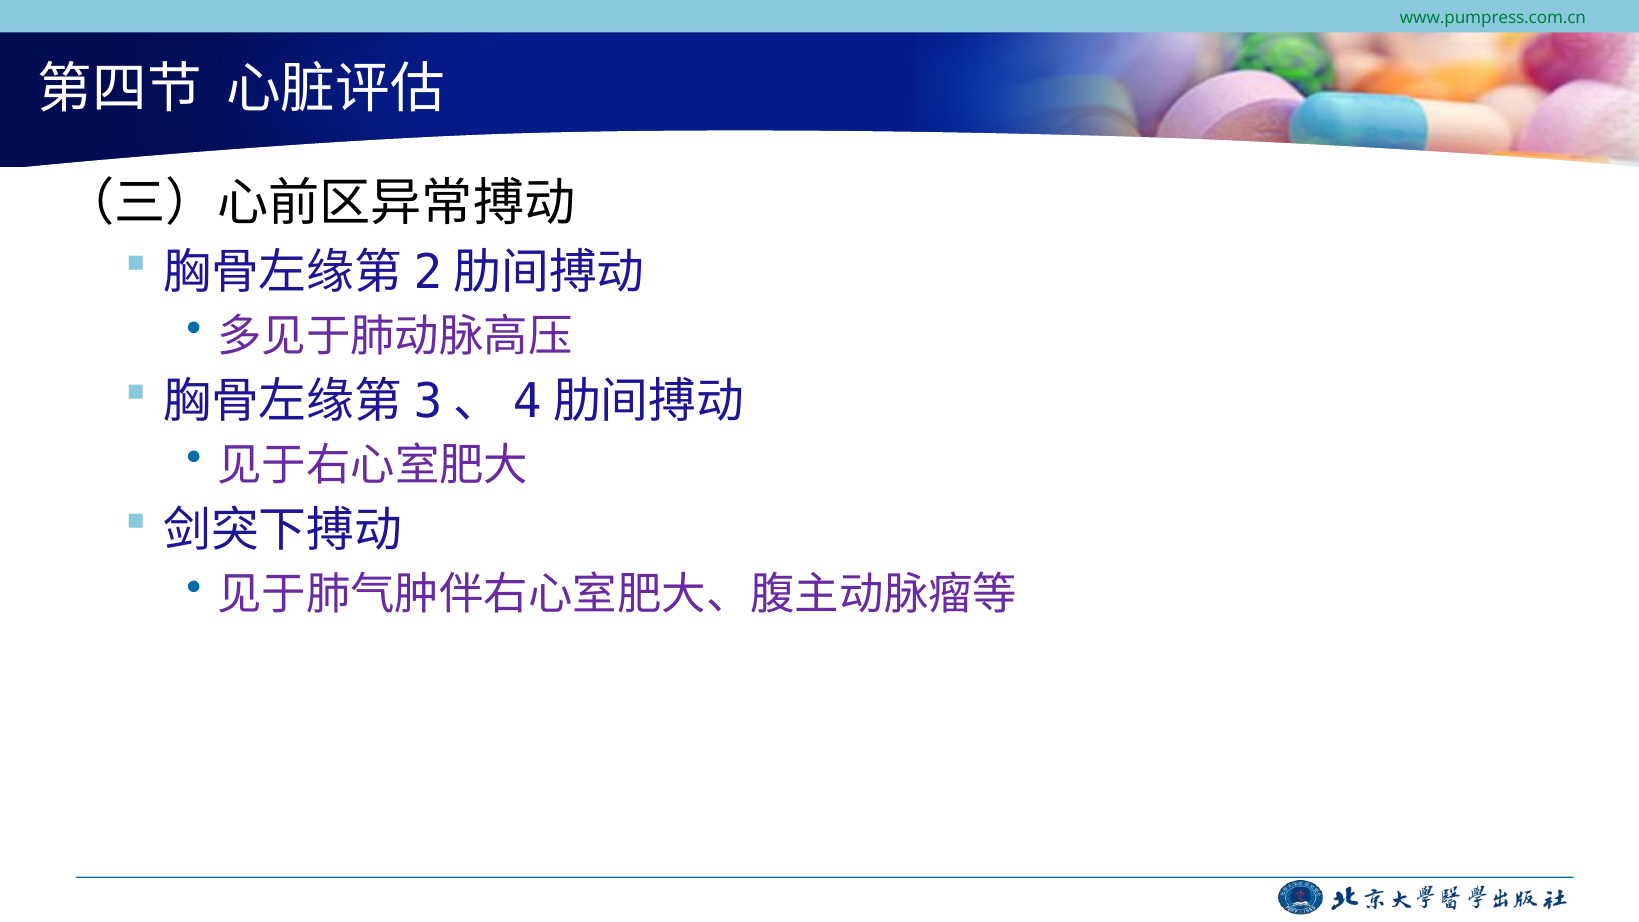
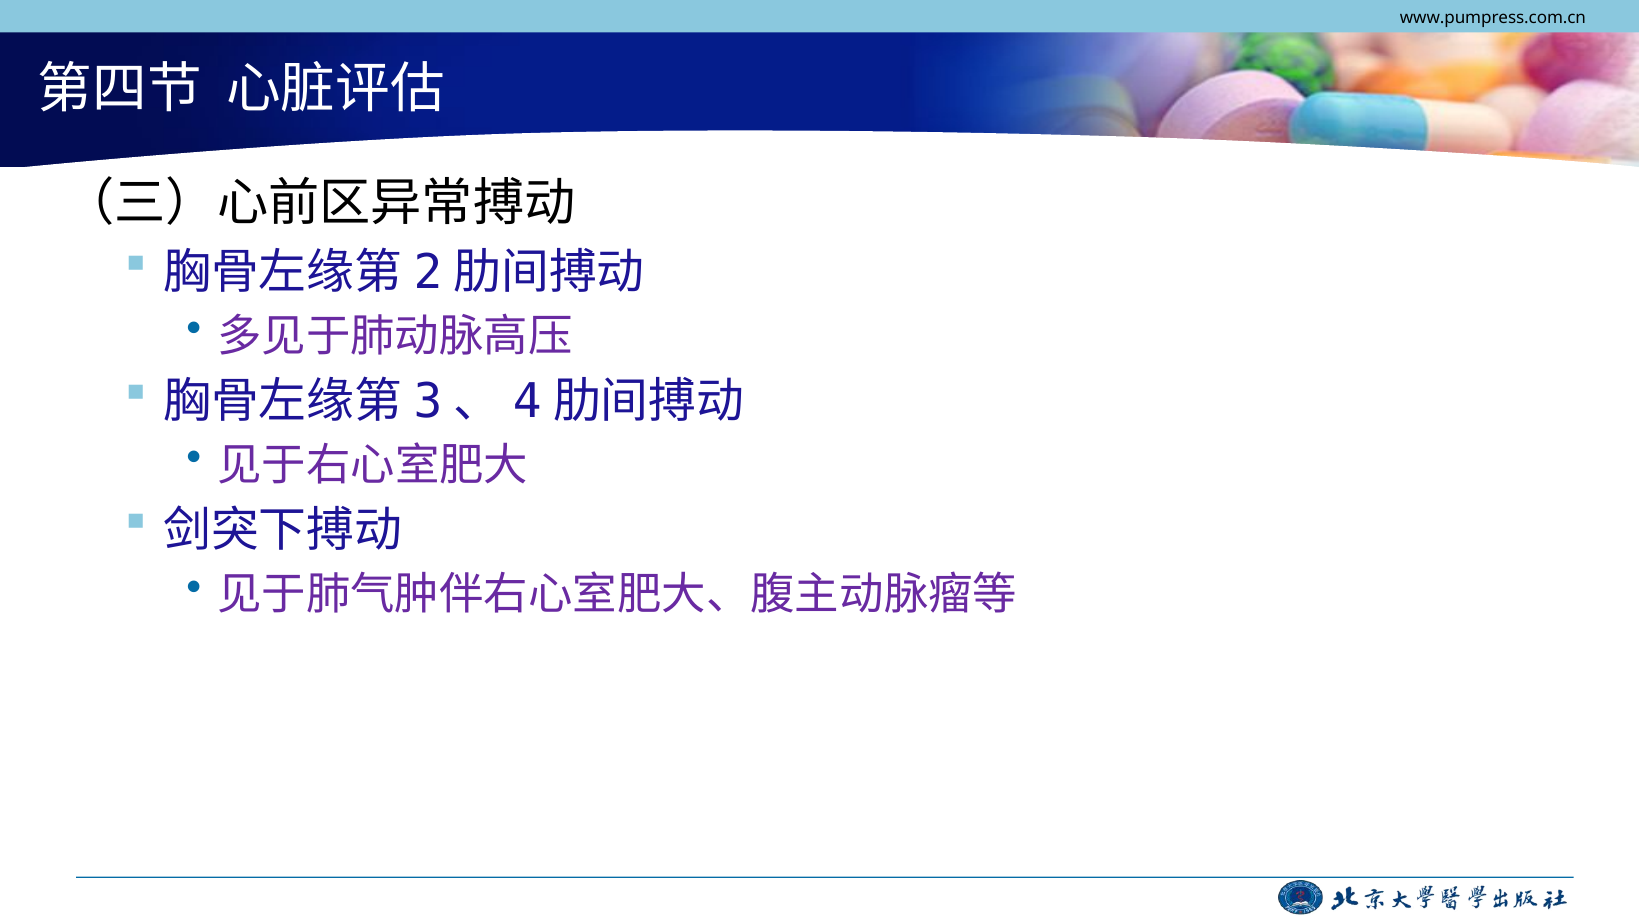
www.pumpress.com.cn colour: green -> black
